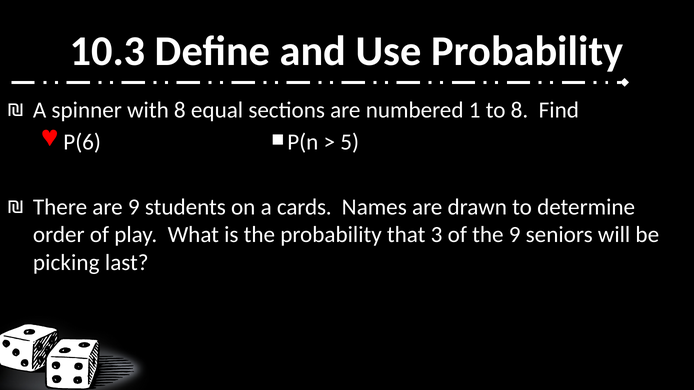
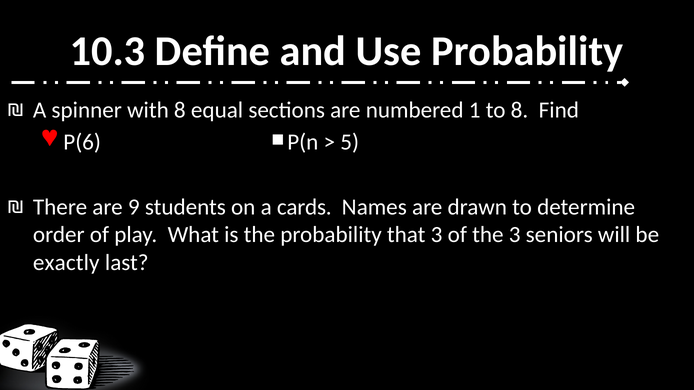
the 9: 9 -> 3
picking: picking -> exactly
